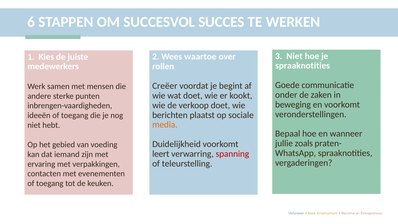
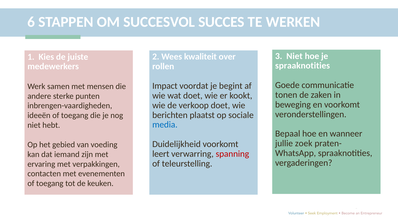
waartoe: waartoe -> kwaliteit
Creëer: Creëer -> Impact
onder: onder -> tonen
media colour: orange -> blue
zoals: zoals -> zoek
